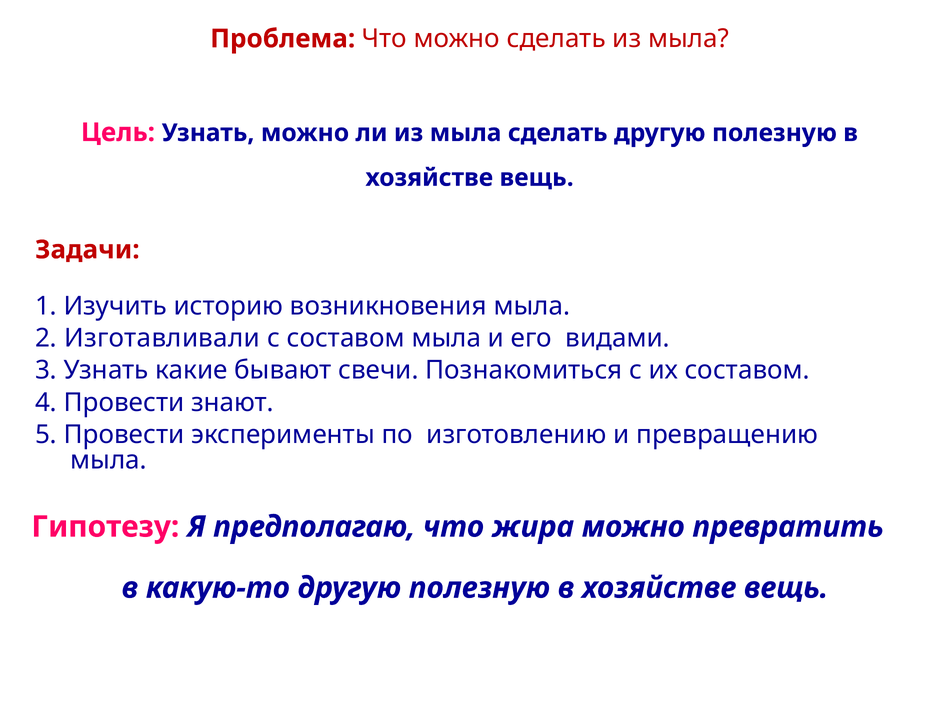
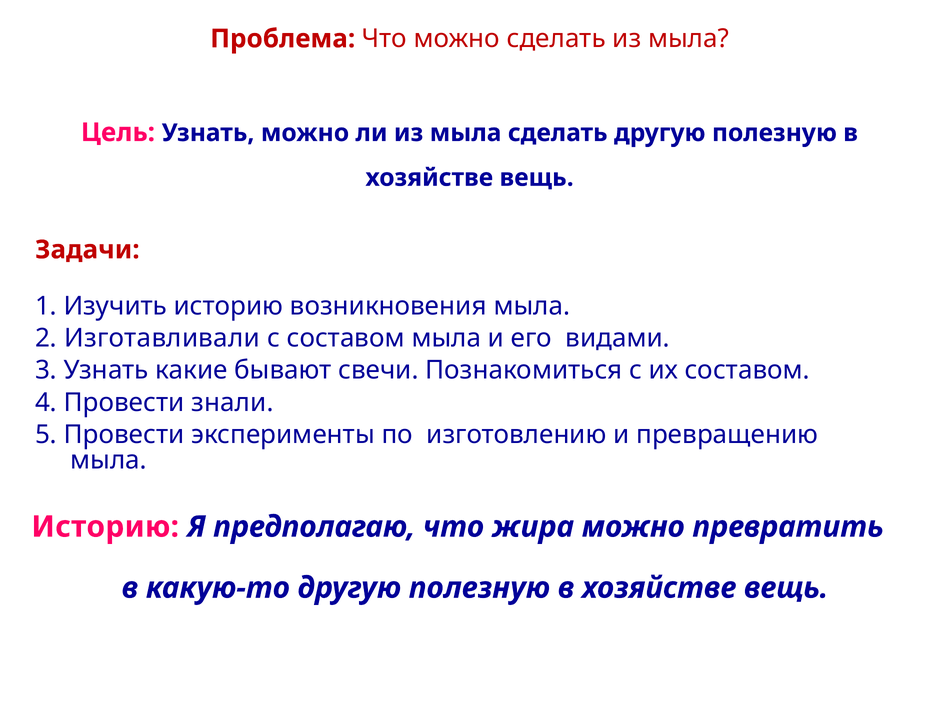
знают: знают -> знали
Гипотезу at (105, 527): Гипотезу -> Историю
